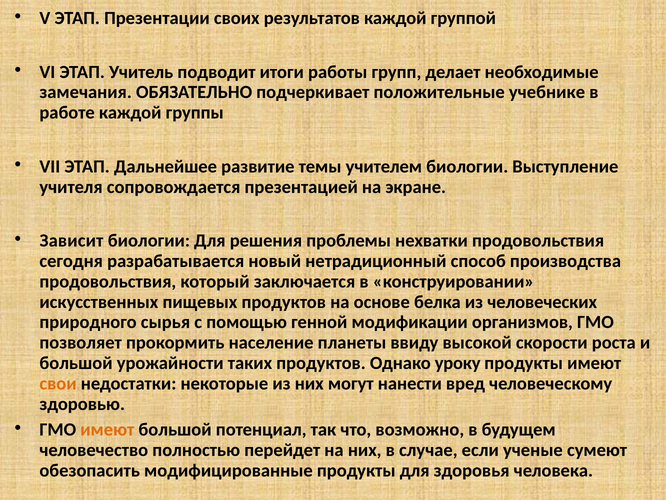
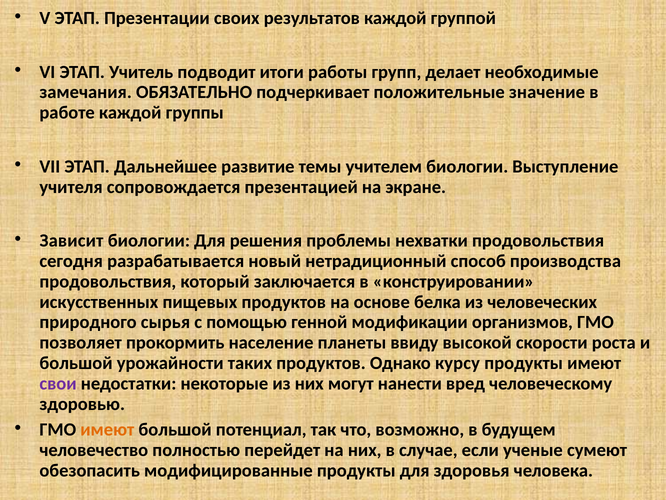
учебнике: учебнике -> значение
уроку: уроку -> курсу
свои colour: orange -> purple
